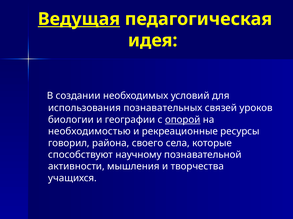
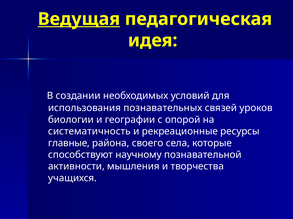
опорой underline: present -> none
необходимостью: необходимостью -> систематичность
говорил: говорил -> главные
